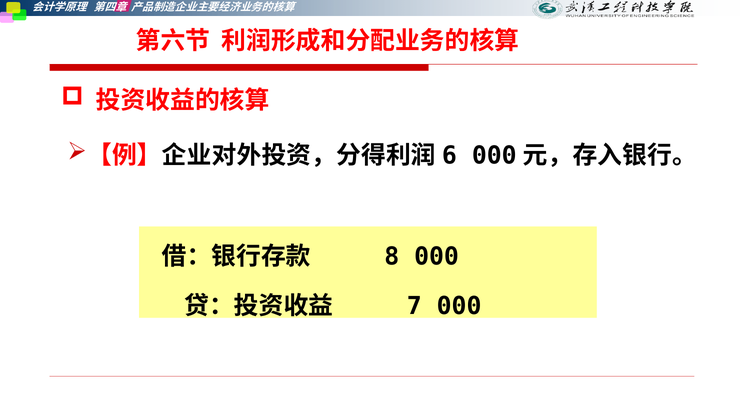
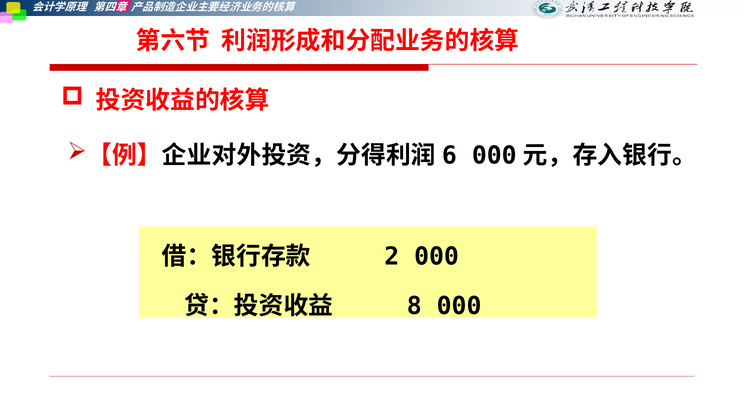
8: 8 -> 2
7: 7 -> 8
